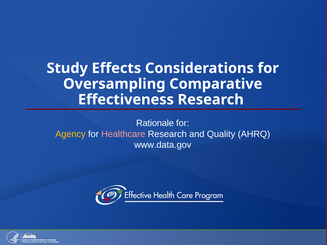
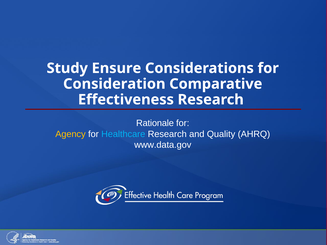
Effects: Effects -> Ensure
Oversampling: Oversampling -> Consideration
Healthcare colour: pink -> light blue
